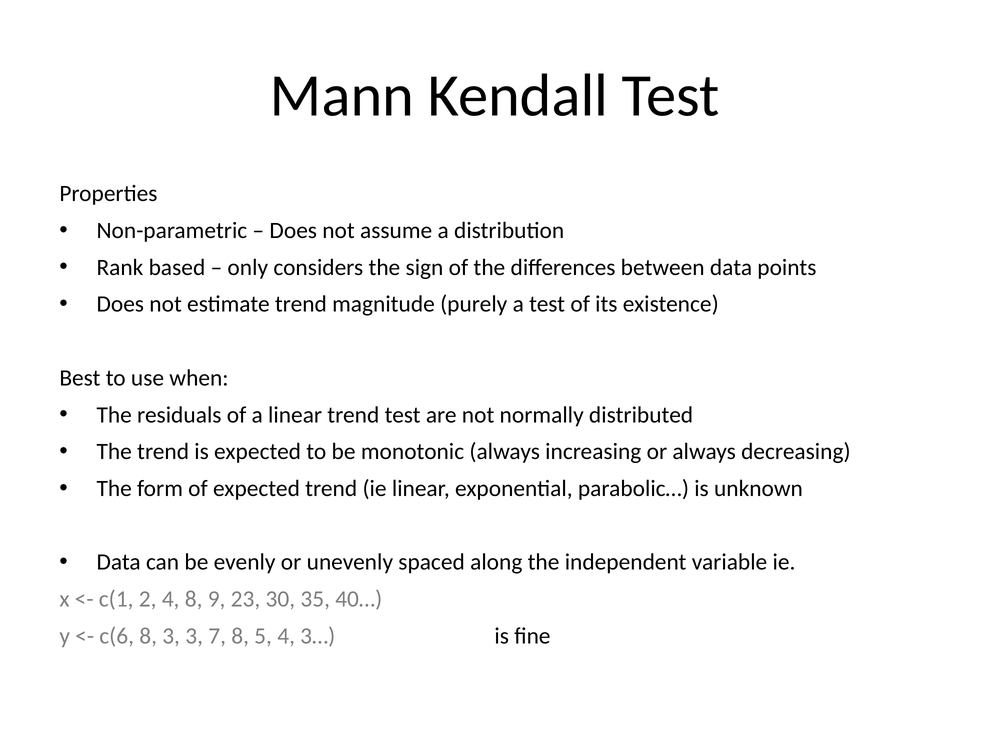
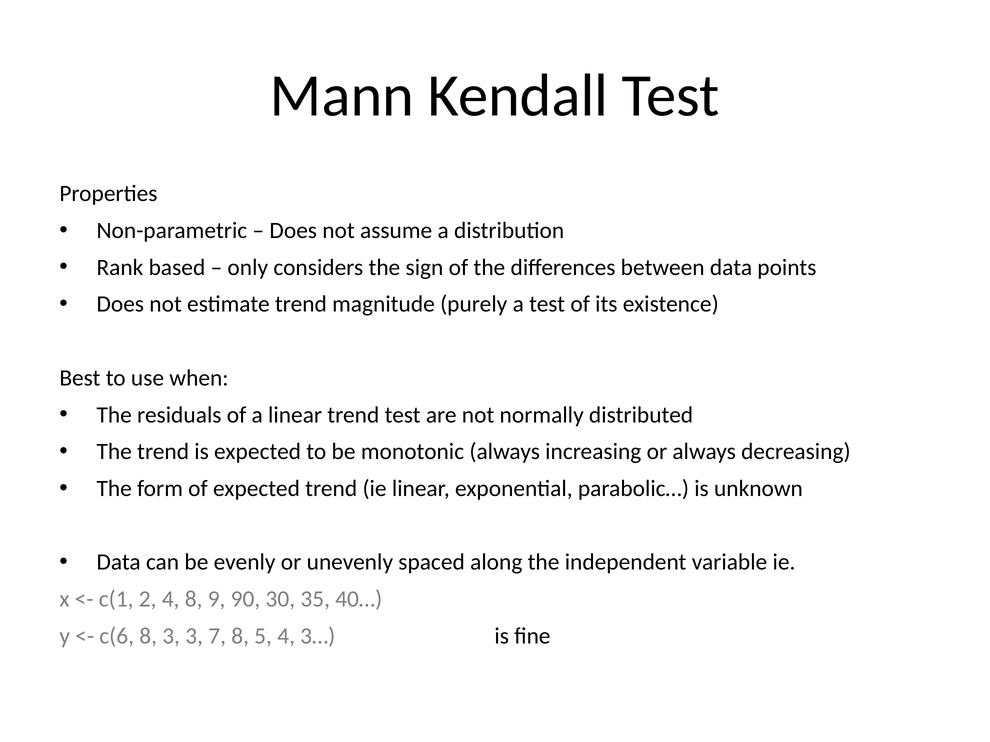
23: 23 -> 90
